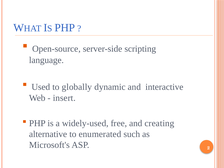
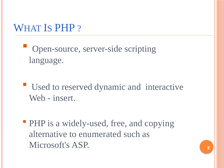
globally: globally -> reserved
creating: creating -> copying
